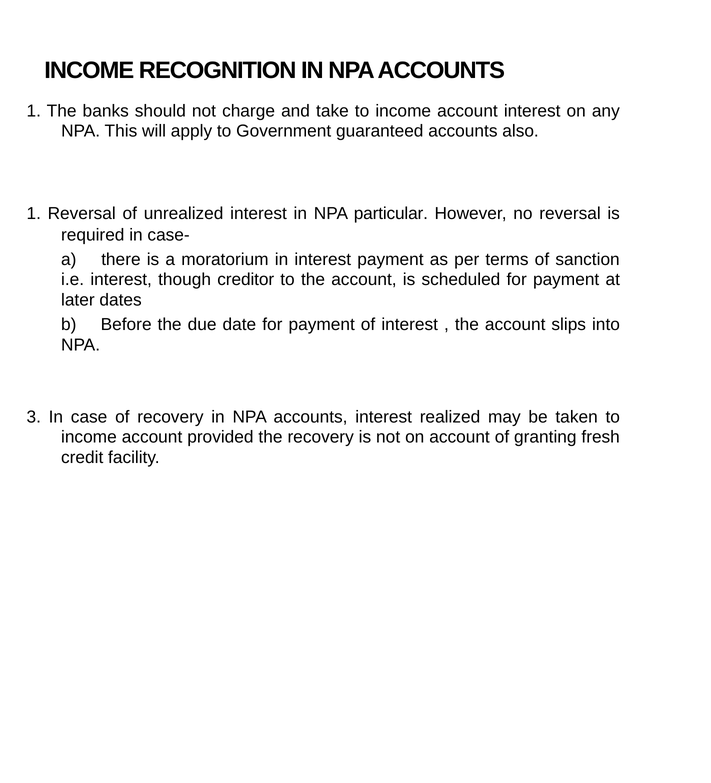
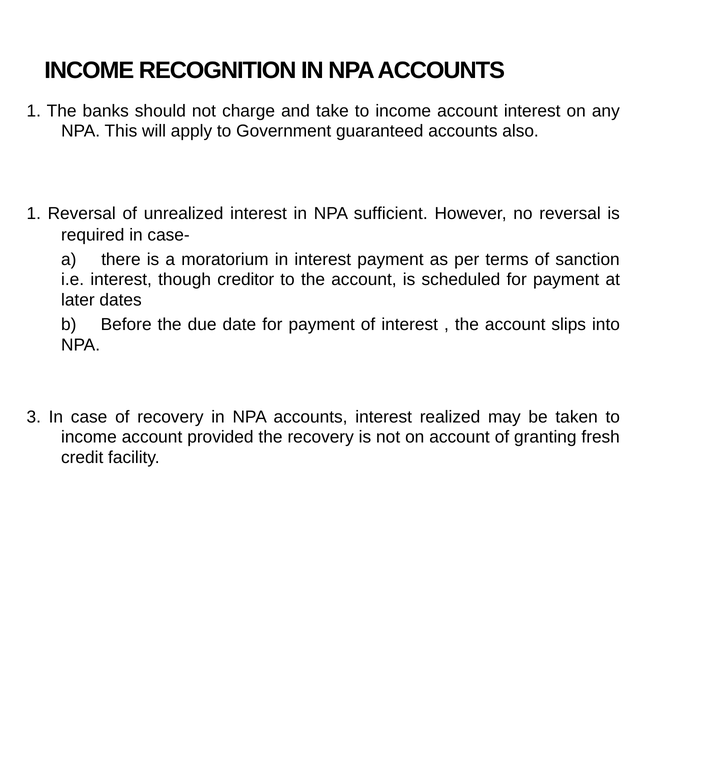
particular: particular -> sufficient
